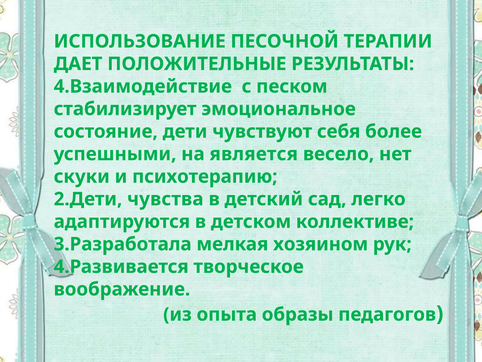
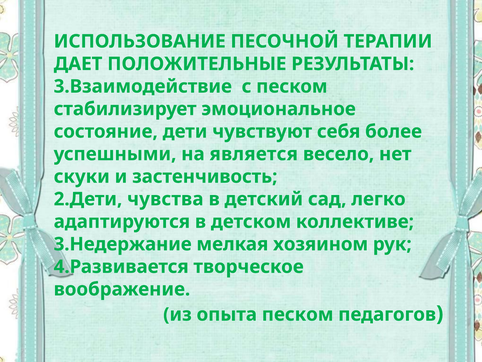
4.Взаимодействие: 4.Взаимодействие -> 3.Взаимодействие
психотерапию: психотерапию -> застенчивость
3.Разработала: 3.Разработала -> 3.Недержание
опыта образы: образы -> песком
